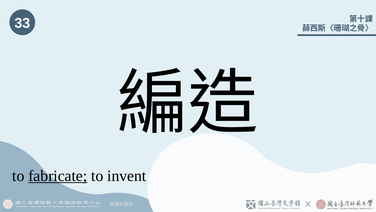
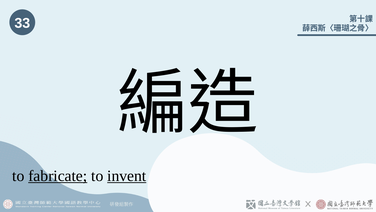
invent underline: none -> present
